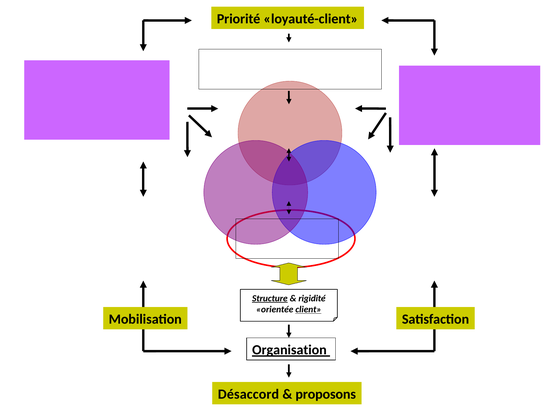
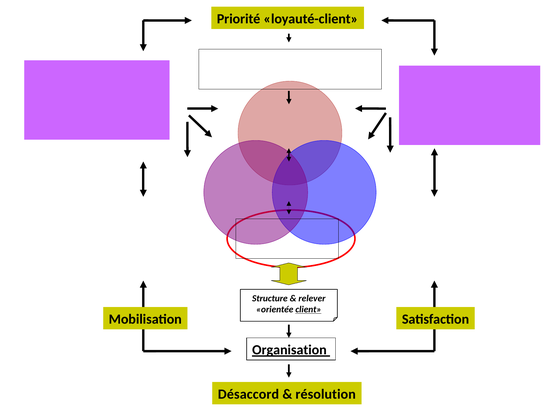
Structure underline: present -> none
rigidité: rigidité -> relever
proposons: proposons -> résolution
